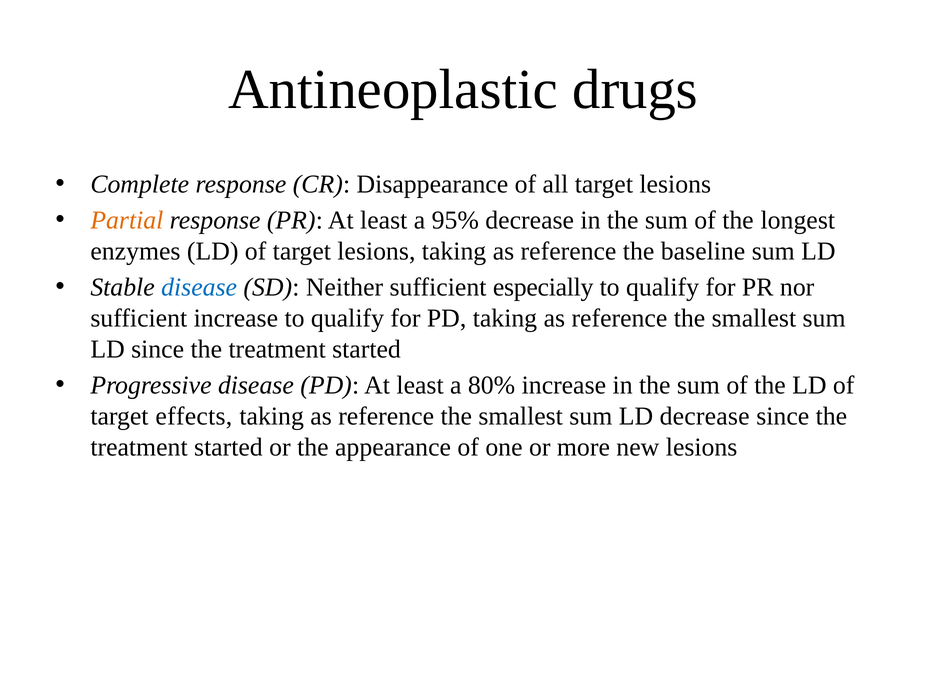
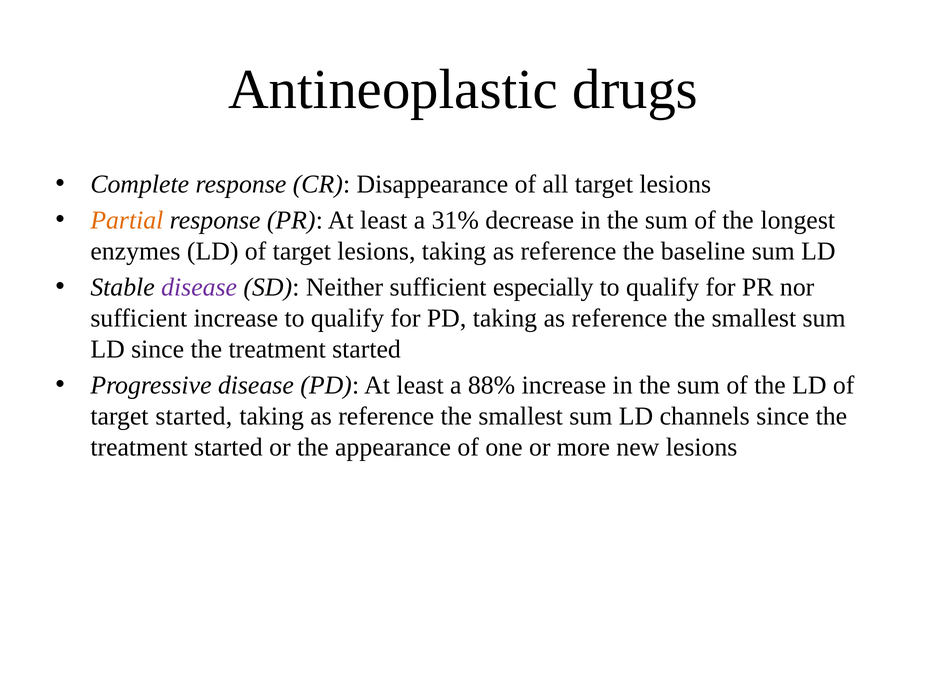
95%: 95% -> 31%
disease at (199, 287) colour: blue -> purple
80%: 80% -> 88%
target effects: effects -> started
LD decrease: decrease -> channels
